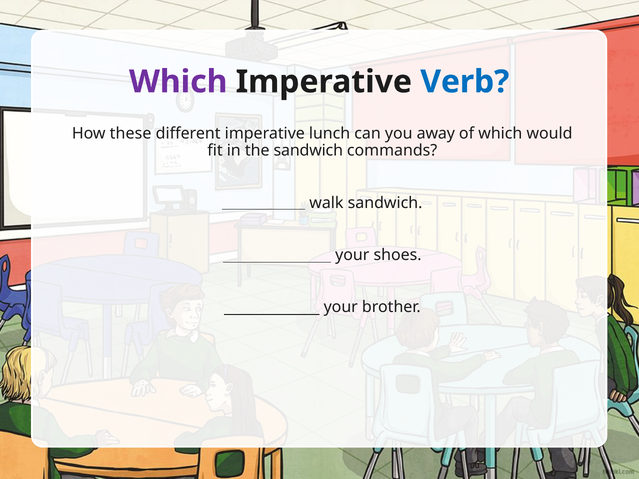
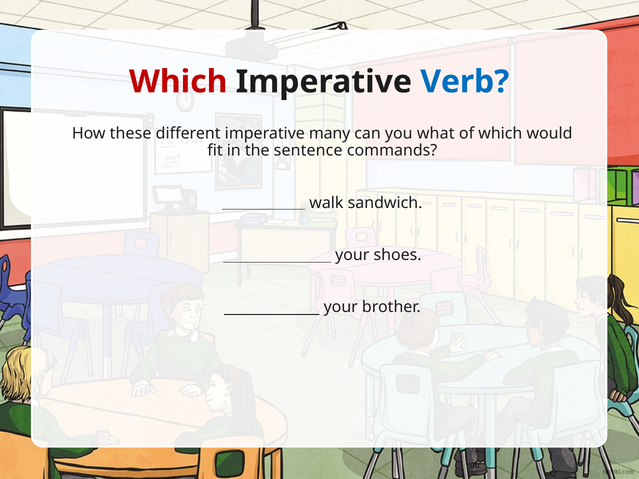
Which at (178, 82) colour: purple -> red
lunch: lunch -> many
away: away -> what
the sandwich: sandwich -> sentence
